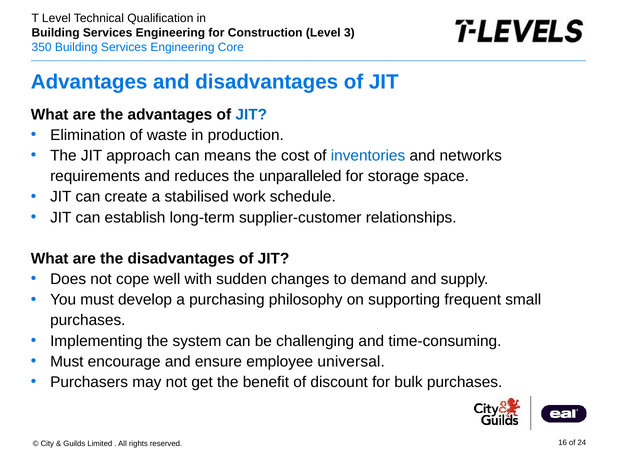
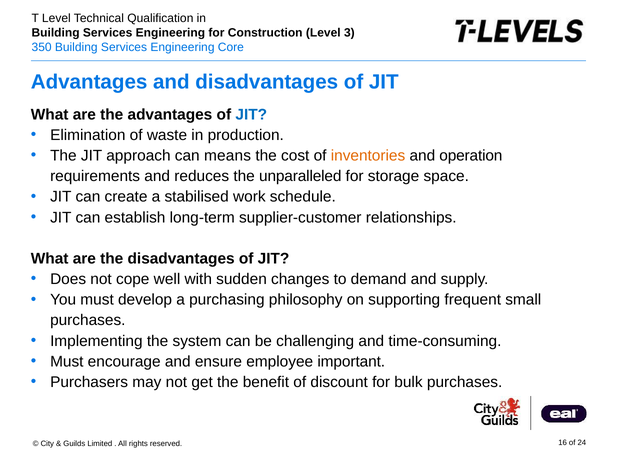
inventories colour: blue -> orange
networks: networks -> operation
universal: universal -> important
